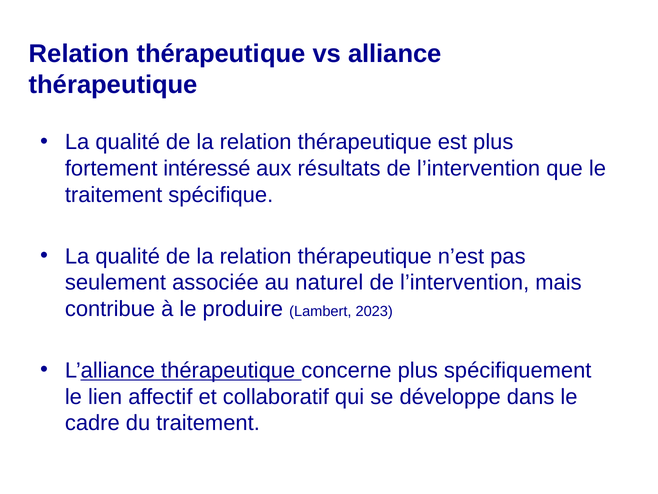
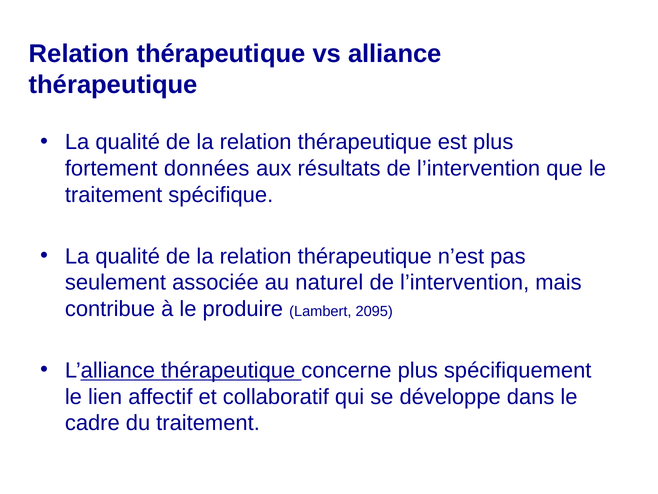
intéressé: intéressé -> données
2023: 2023 -> 2095
